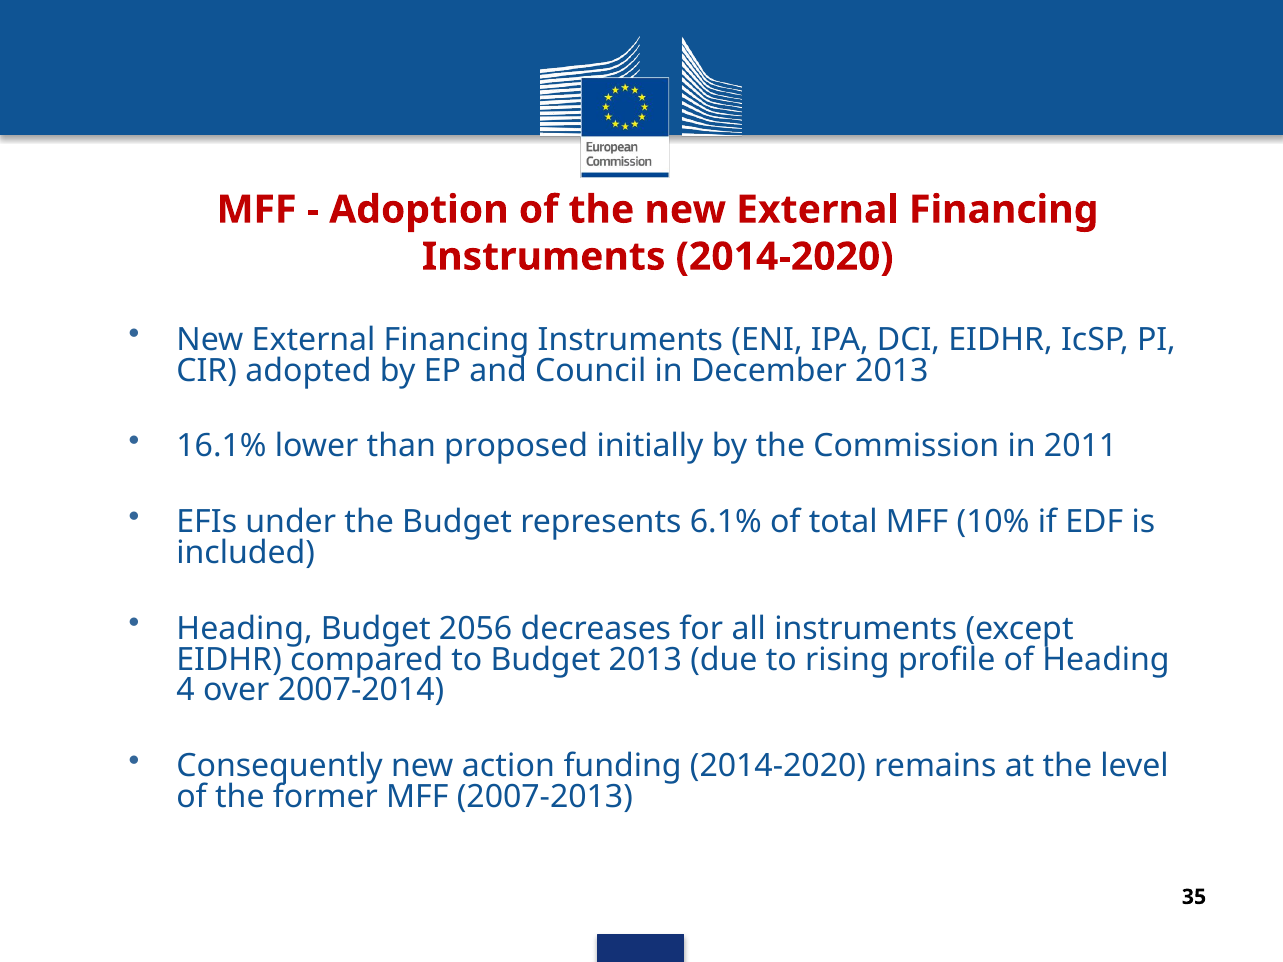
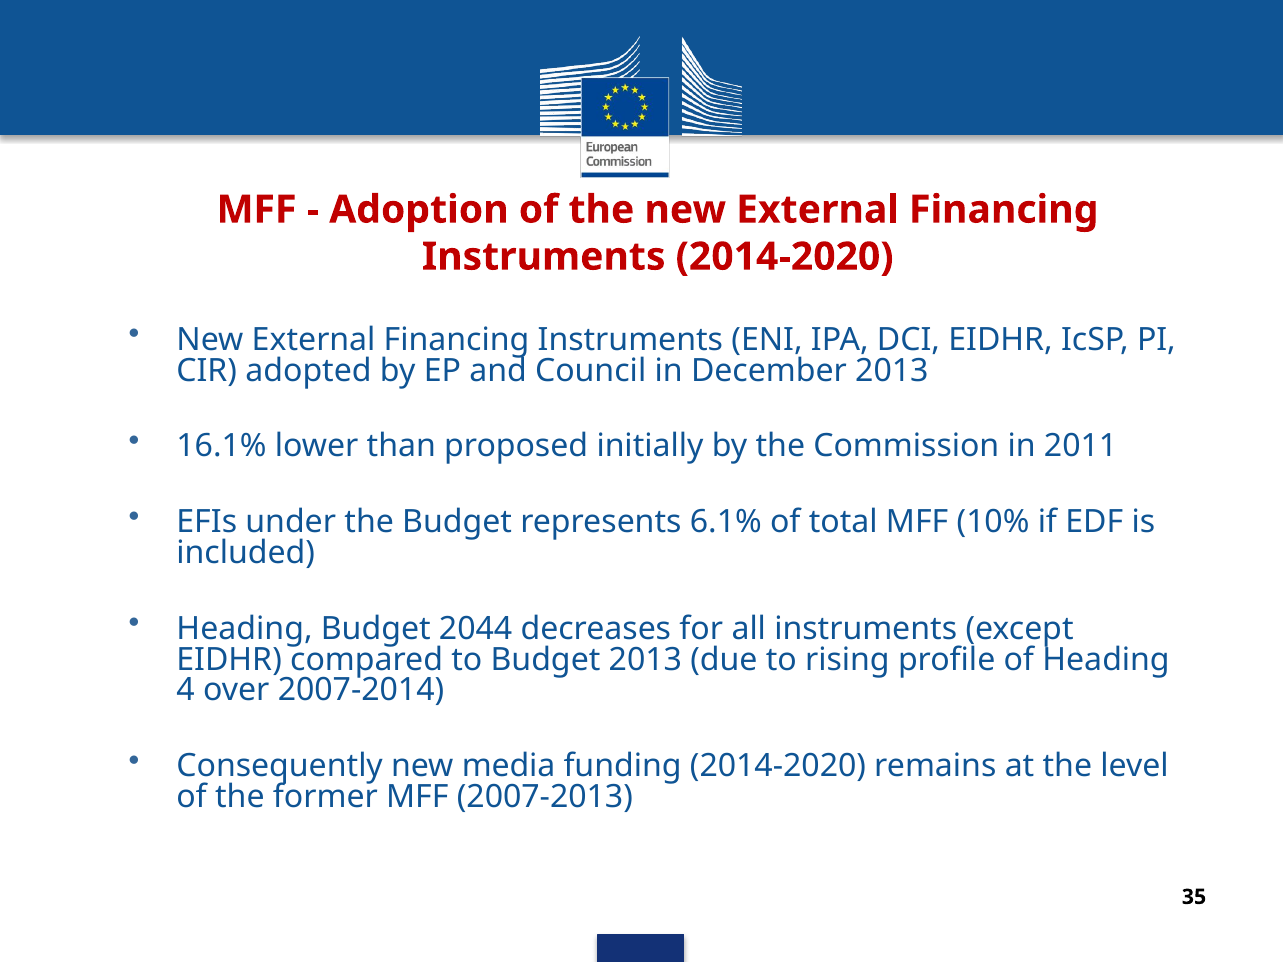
2056: 2056 -> 2044
action: action -> media
